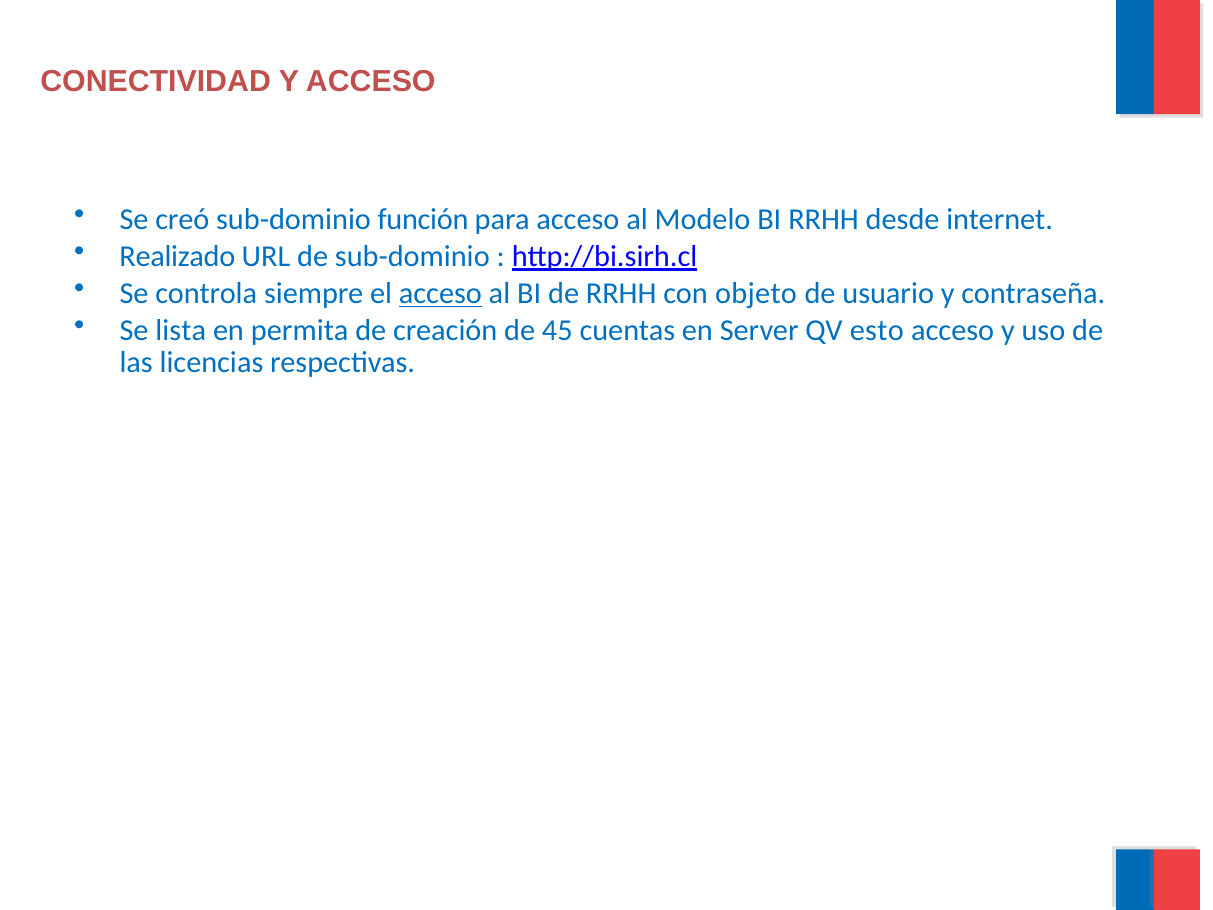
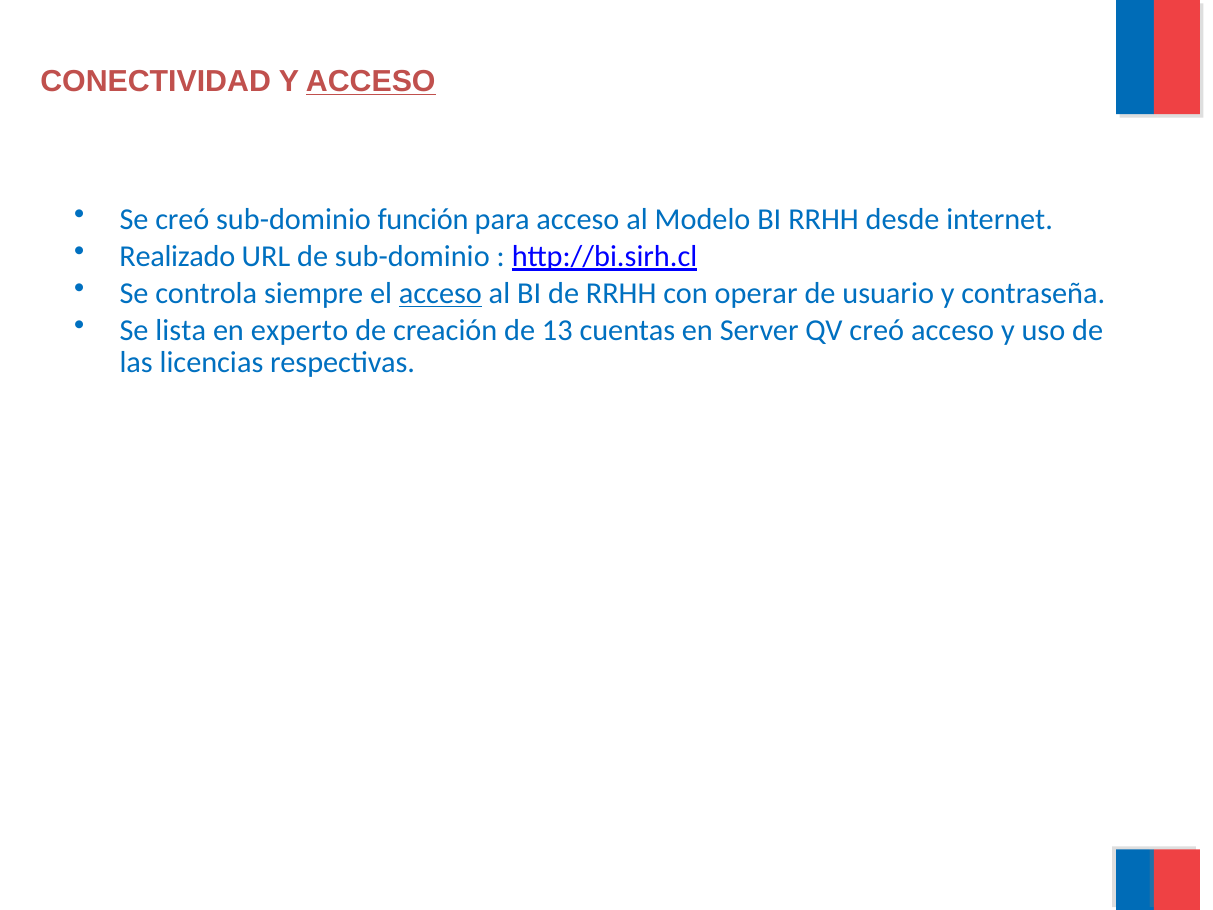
ACCESO at (371, 81) underline: none -> present
objeto: objeto -> operar
permita: permita -> experto
45: 45 -> 13
QV esto: esto -> creó
